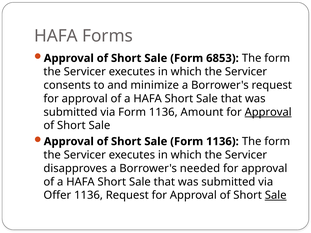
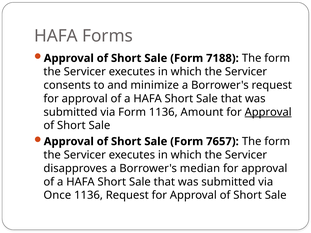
6853: 6853 -> 7188
Sale Form 1136: 1136 -> 7657
needed: needed -> median
Offer: Offer -> Once
Sale at (276, 195) underline: present -> none
